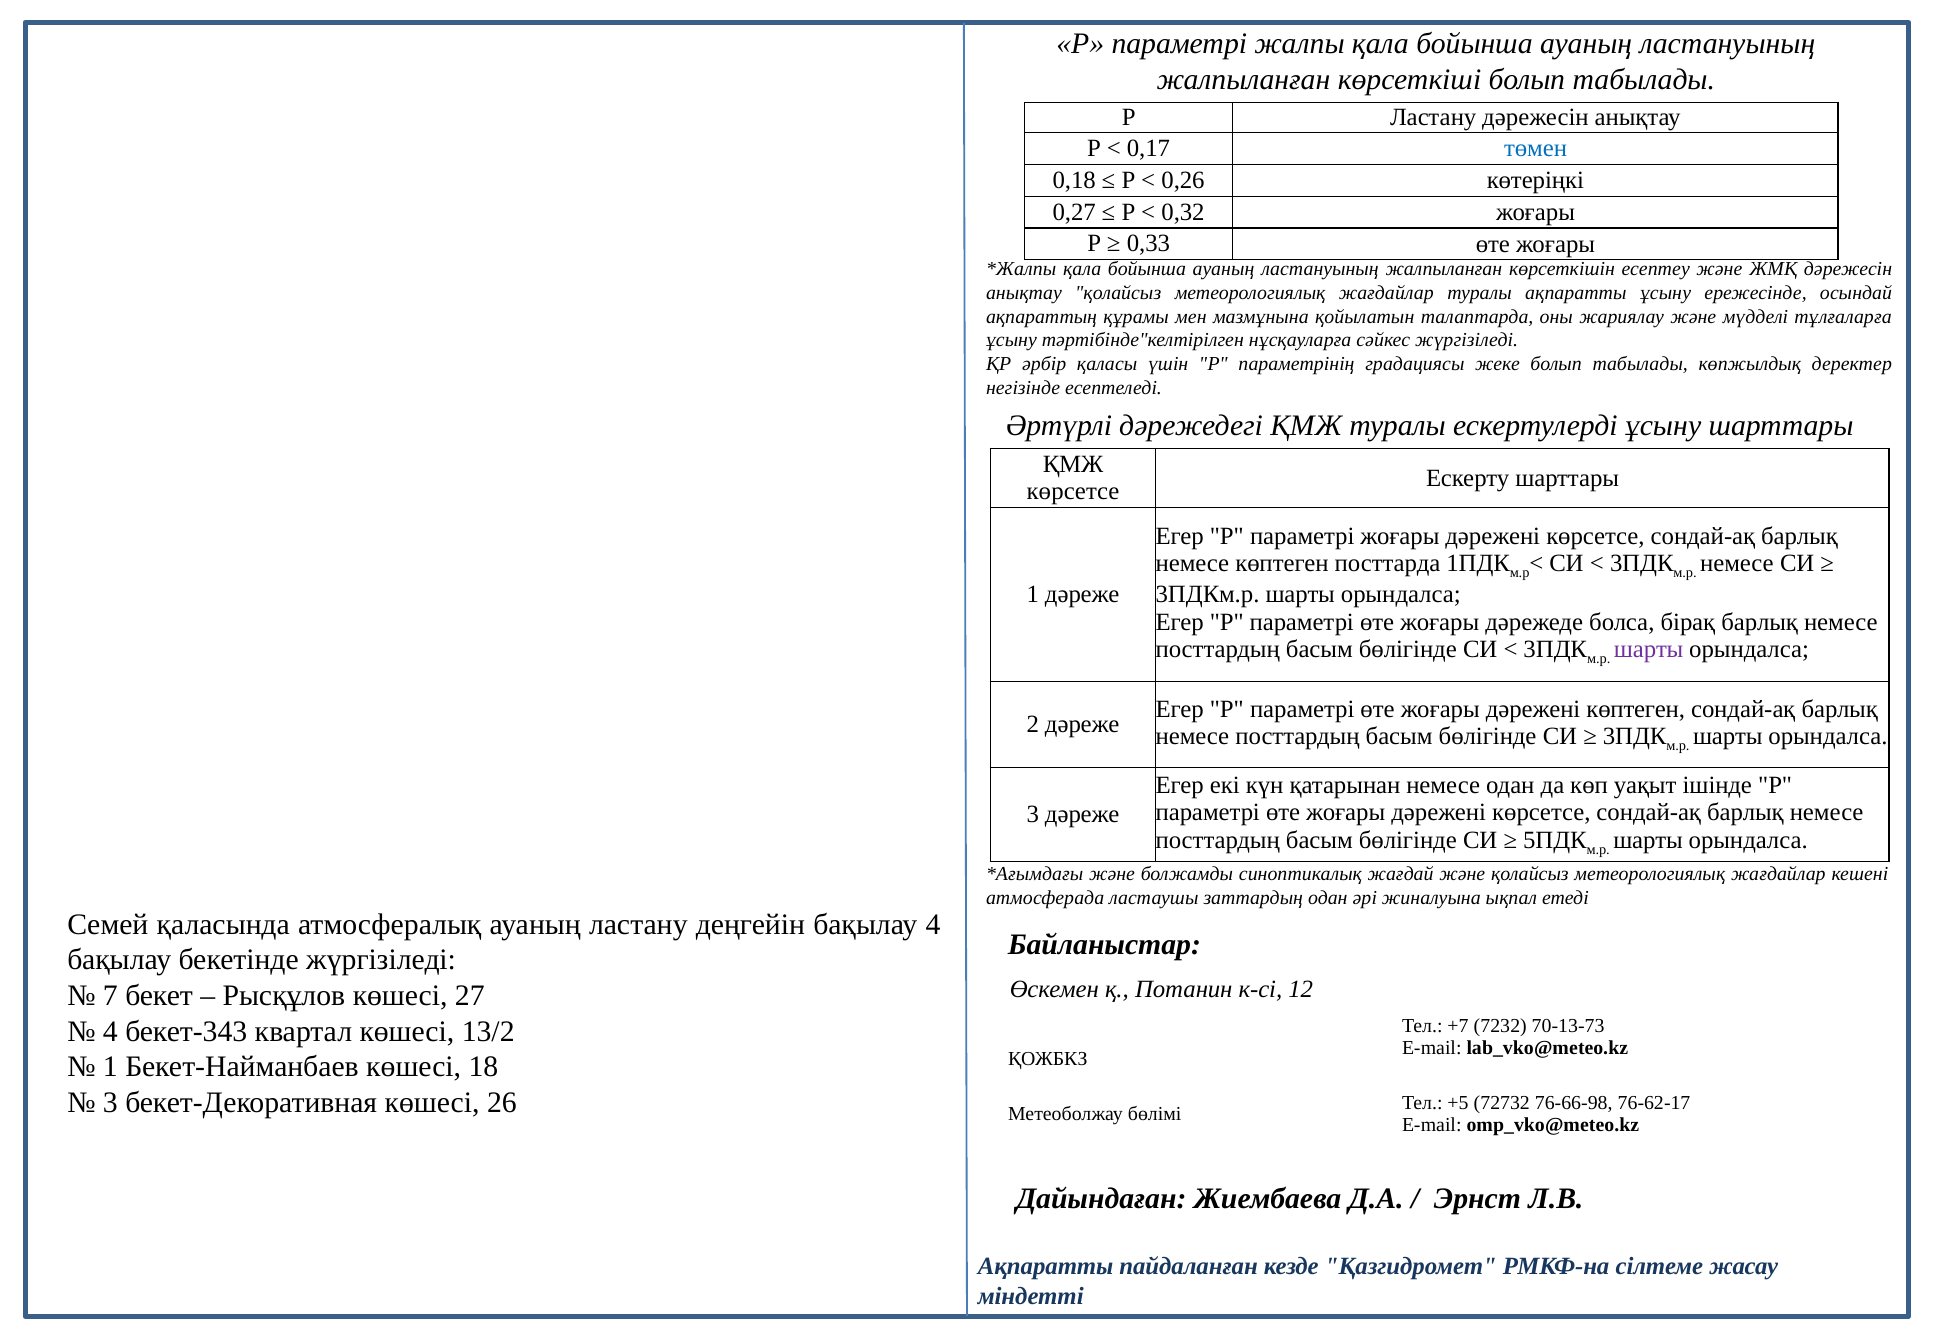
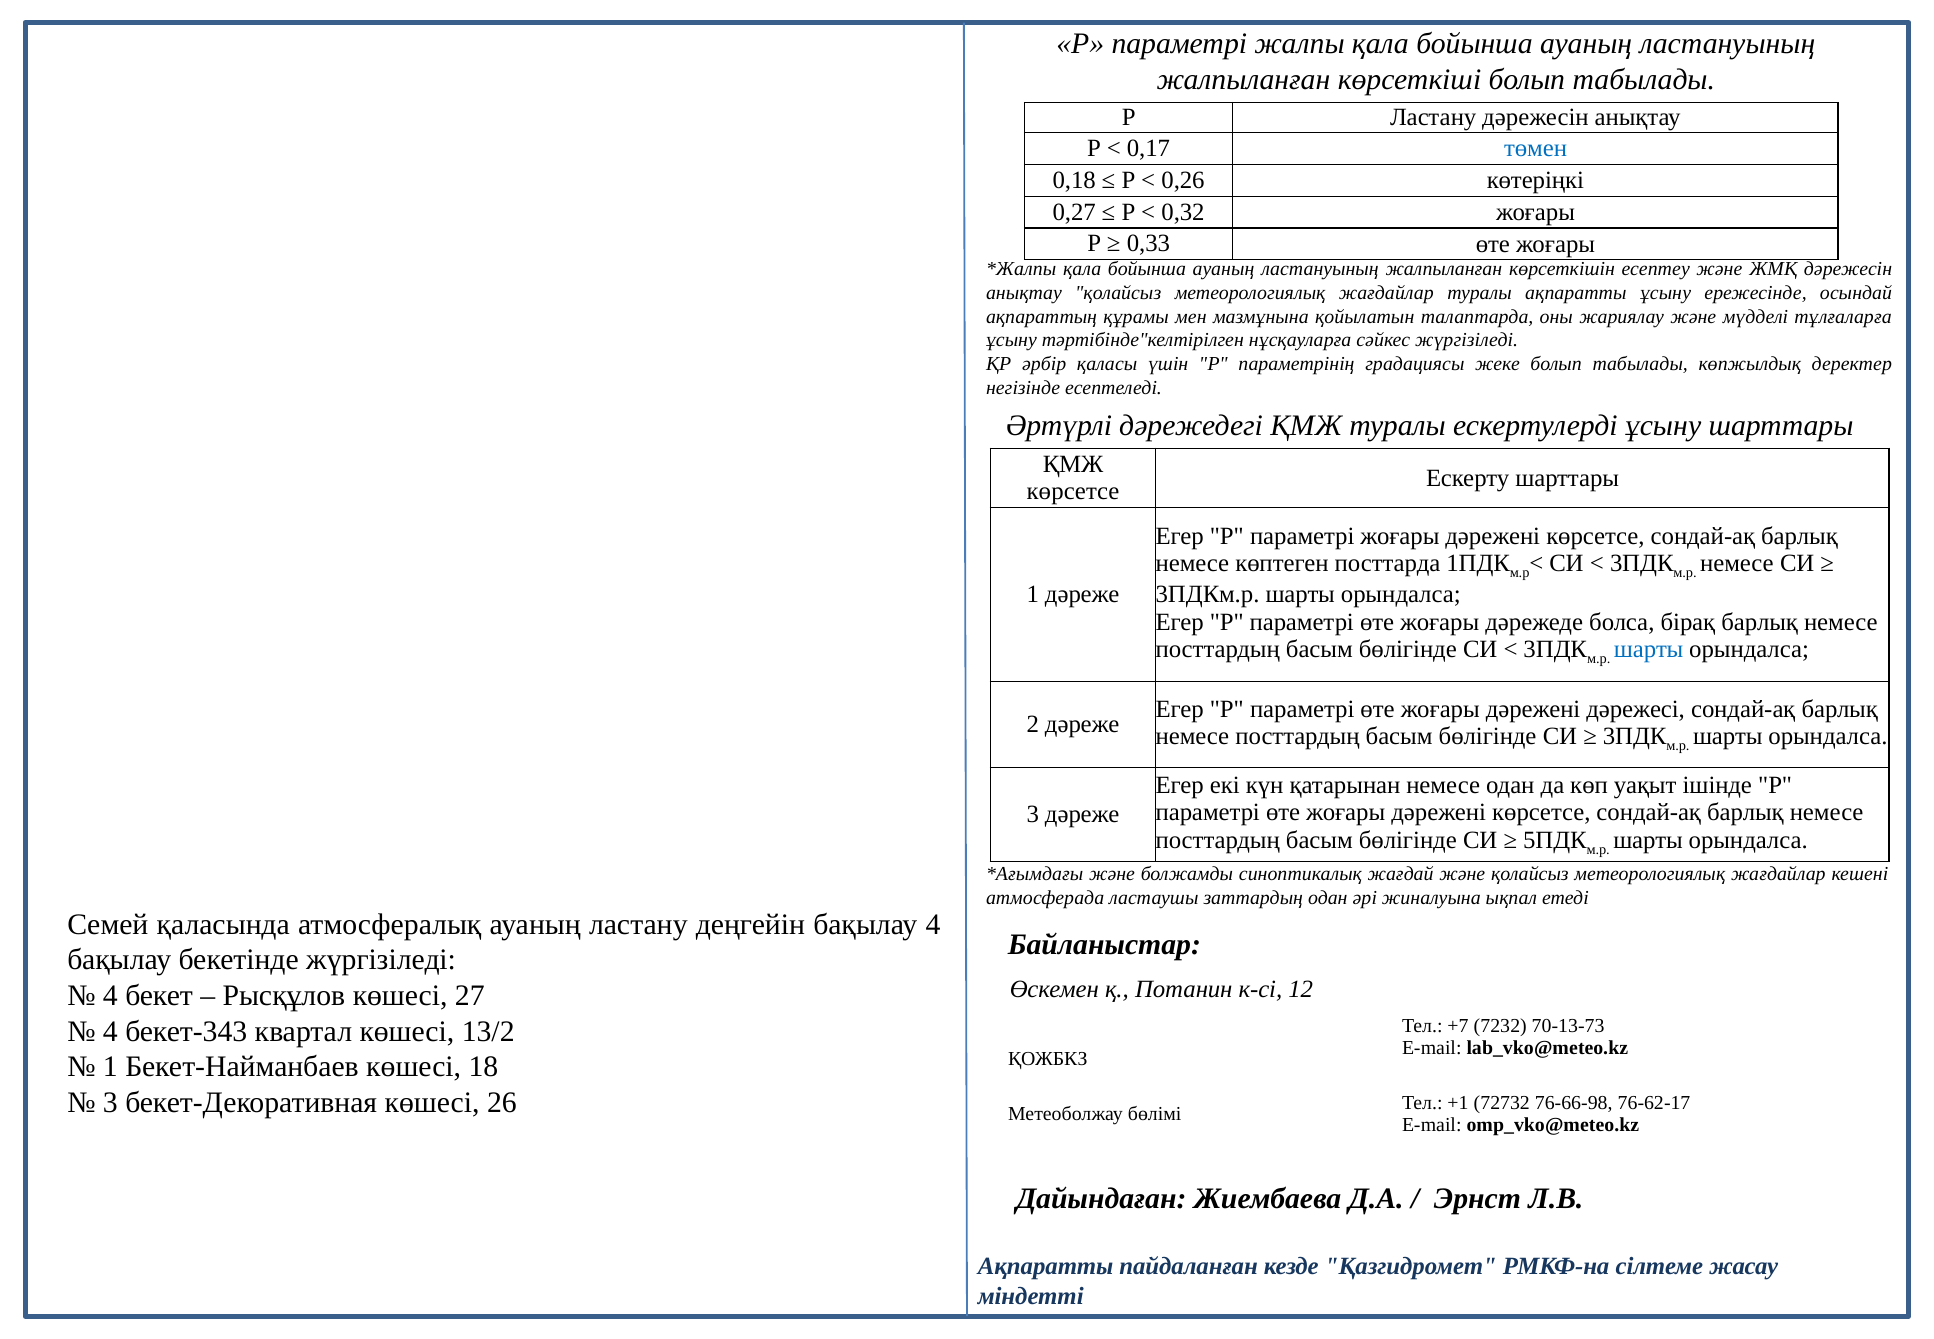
шарты at (1649, 649) colour: purple -> blue
дәрежені көптеген: көптеген -> дәрежесі
7 at (110, 996): 7 -> 4
+5: +5 -> +1
